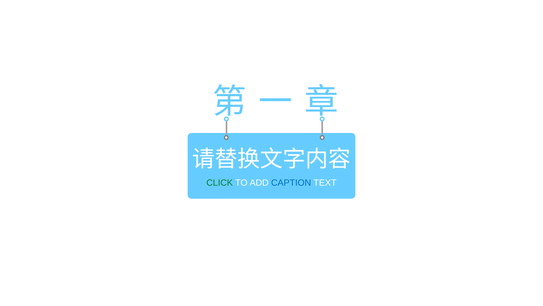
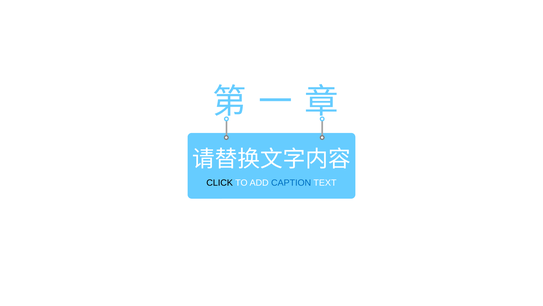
CLICK colour: green -> black
